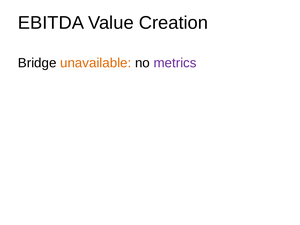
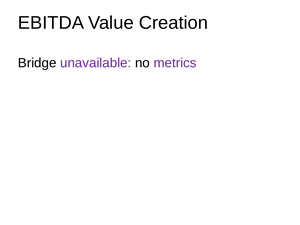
unavailable colour: orange -> purple
